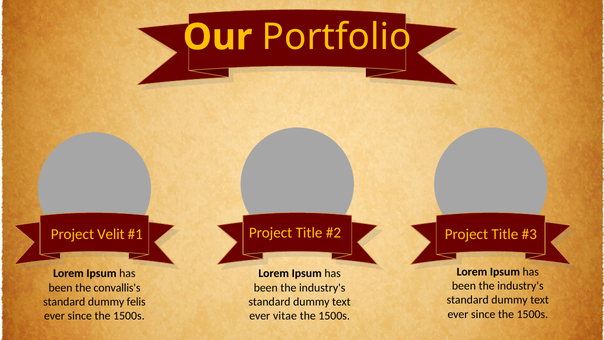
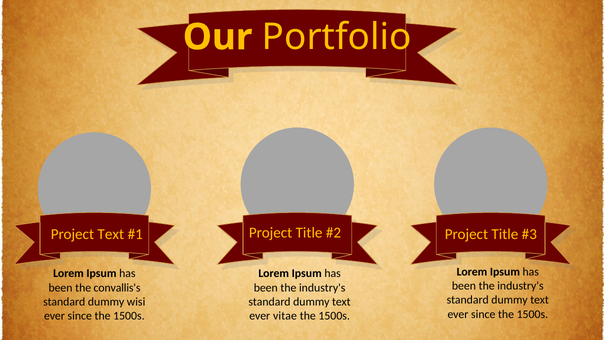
Project Velit: Velit -> Text
felis: felis -> wisi
